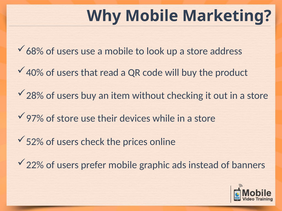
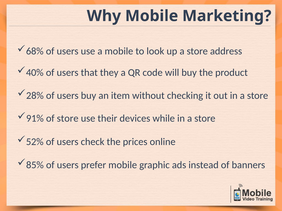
read: read -> they
97%: 97% -> 91%
22%: 22% -> 85%
